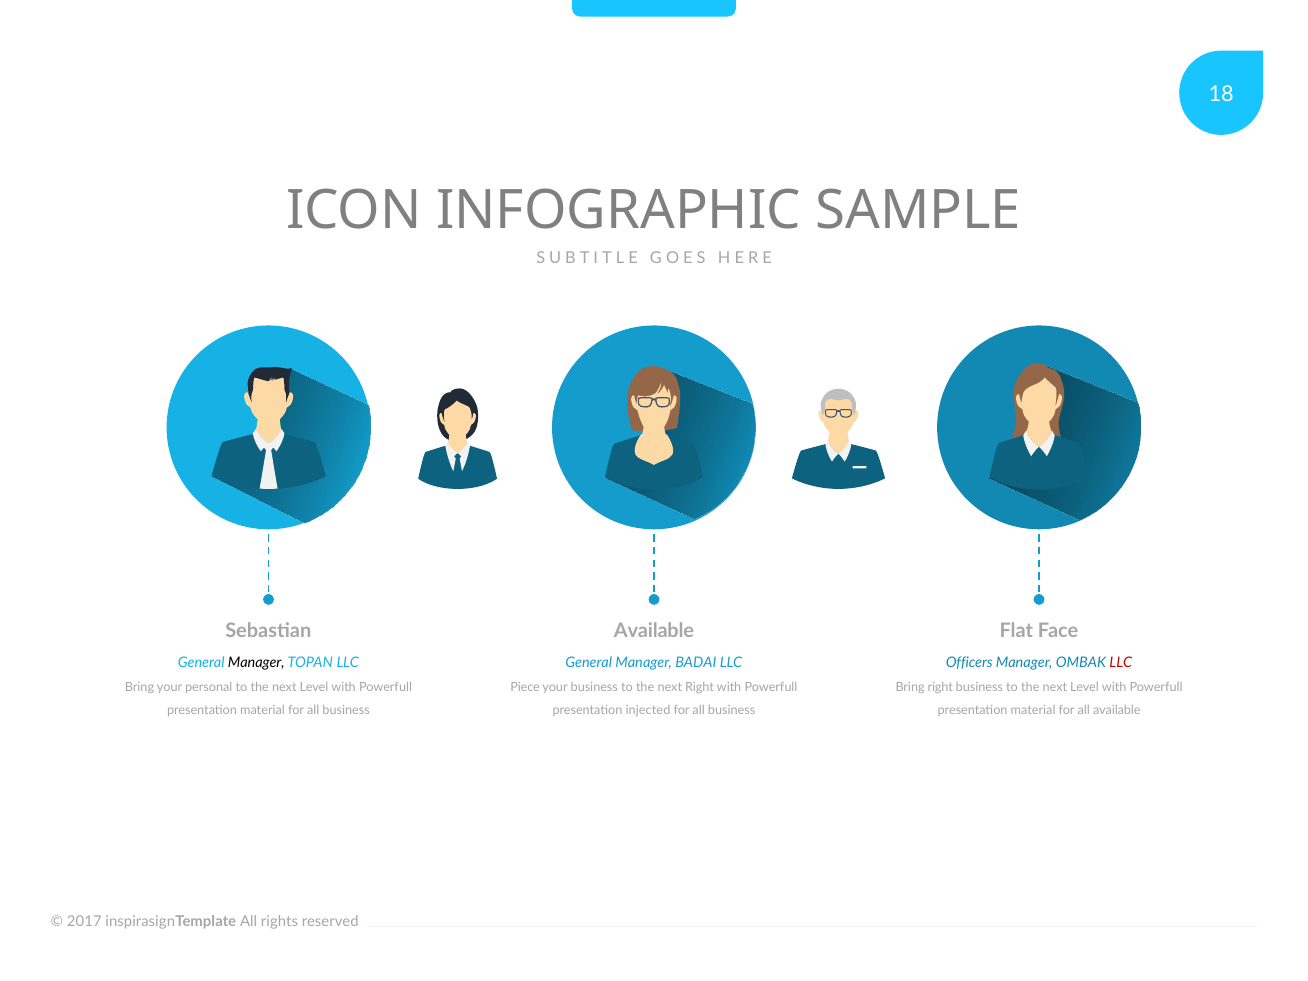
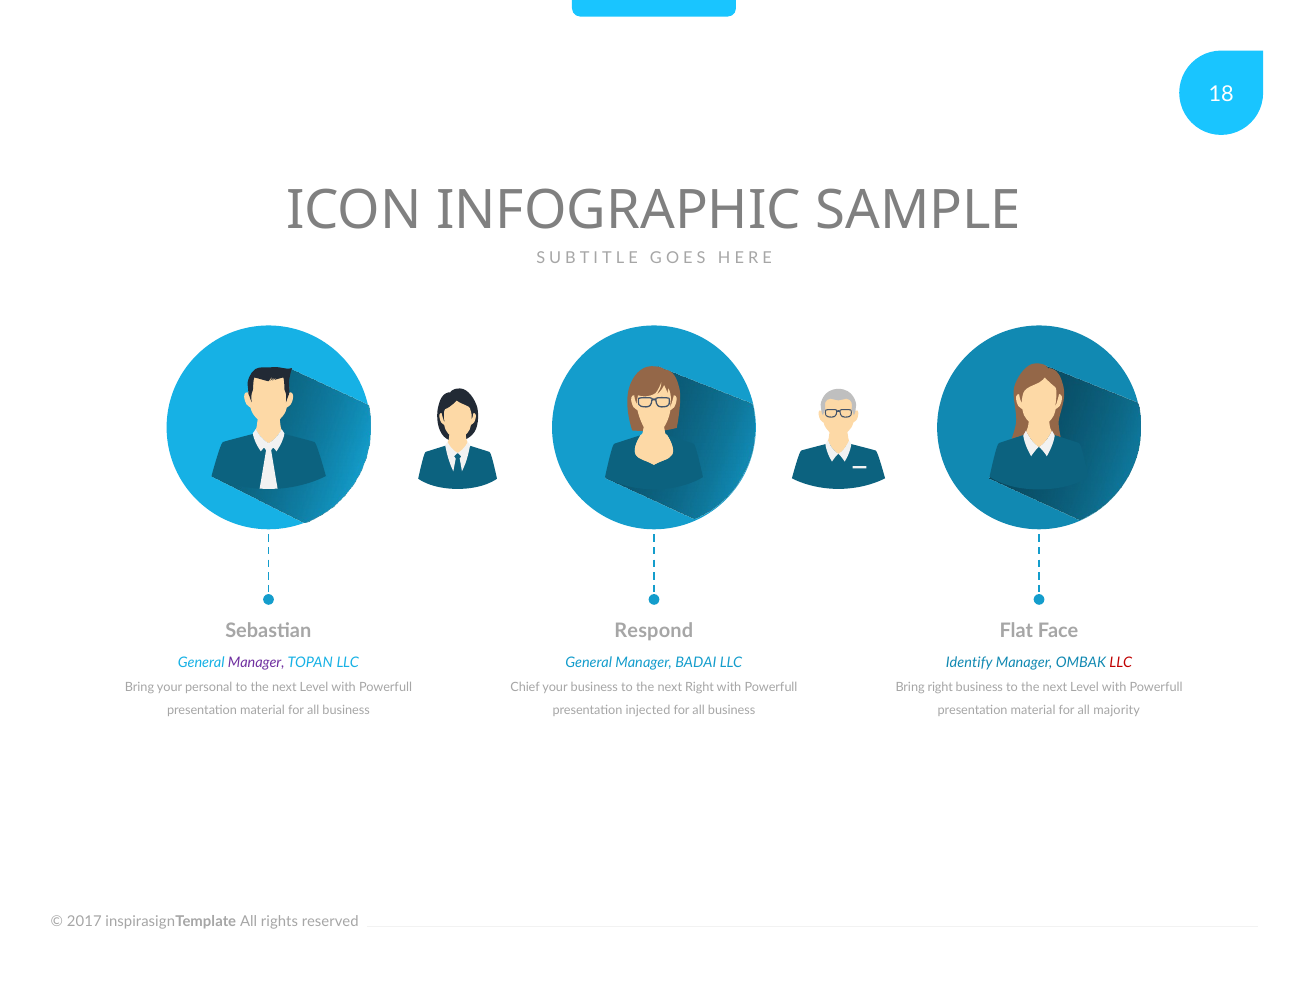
Available at (654, 631): Available -> Respond
Manager at (256, 663) colour: black -> purple
Officers: Officers -> Identify
Piece: Piece -> Chief
all available: available -> majority
